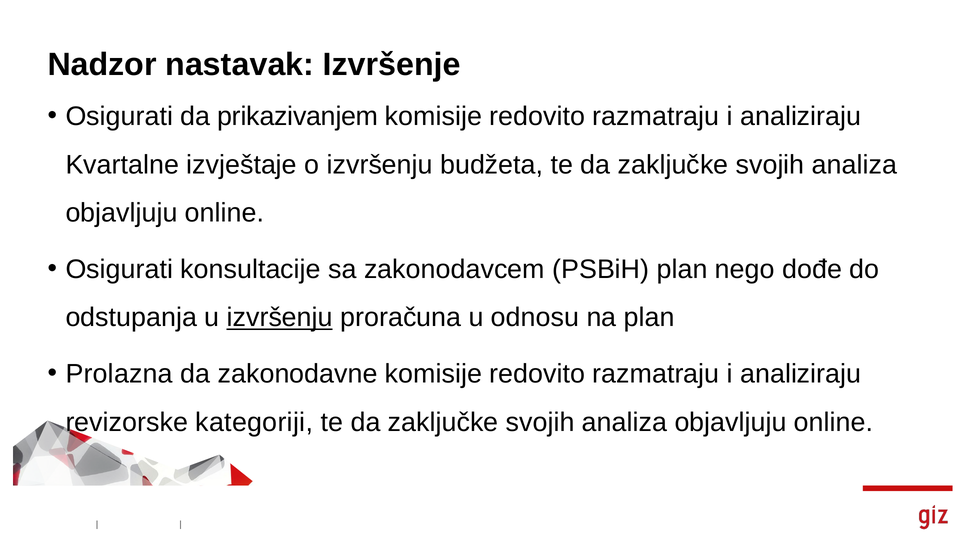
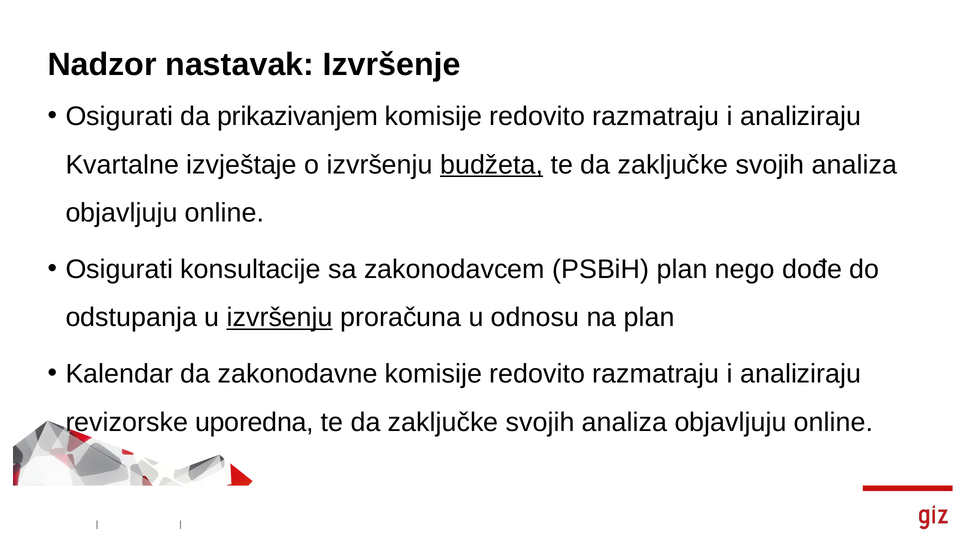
budžeta underline: none -> present
Prolazna: Prolazna -> Kalendar
kategoriji: kategoriji -> uporedna
